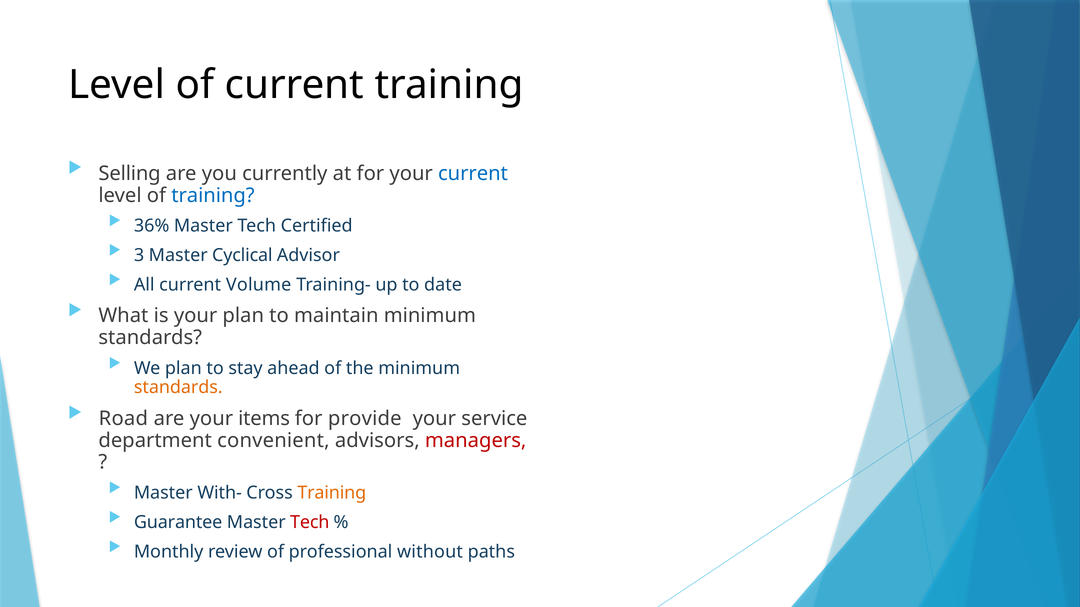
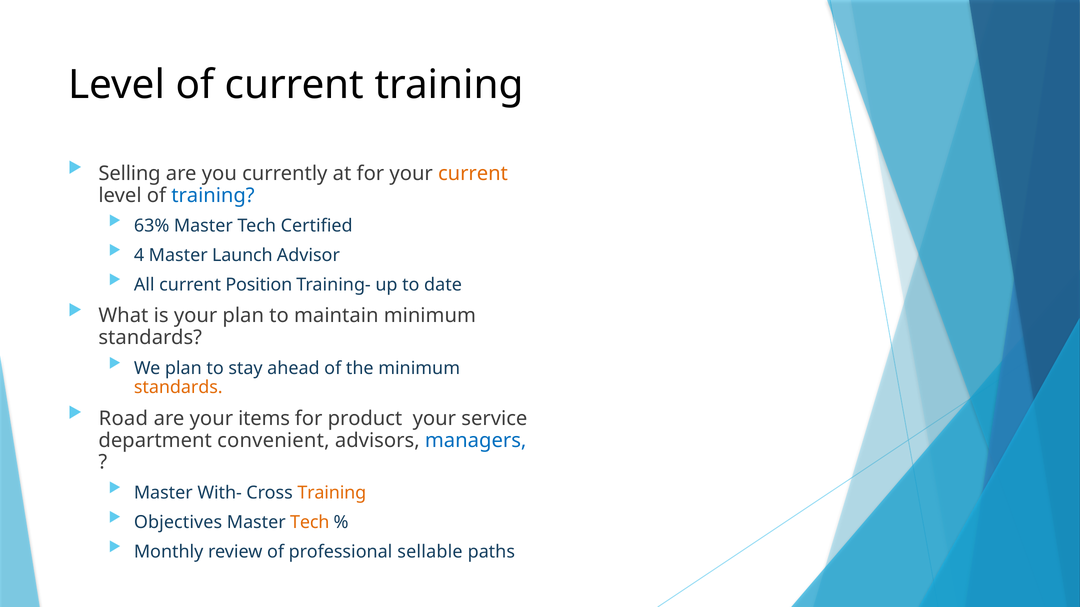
current at (473, 174) colour: blue -> orange
36%: 36% -> 63%
3: 3 -> 4
Cyclical: Cyclical -> Launch
Volume: Volume -> Position
provide: provide -> product
managers colour: red -> blue
Guarantee: Guarantee -> Objectives
Tech at (310, 523) colour: red -> orange
without: without -> sellable
